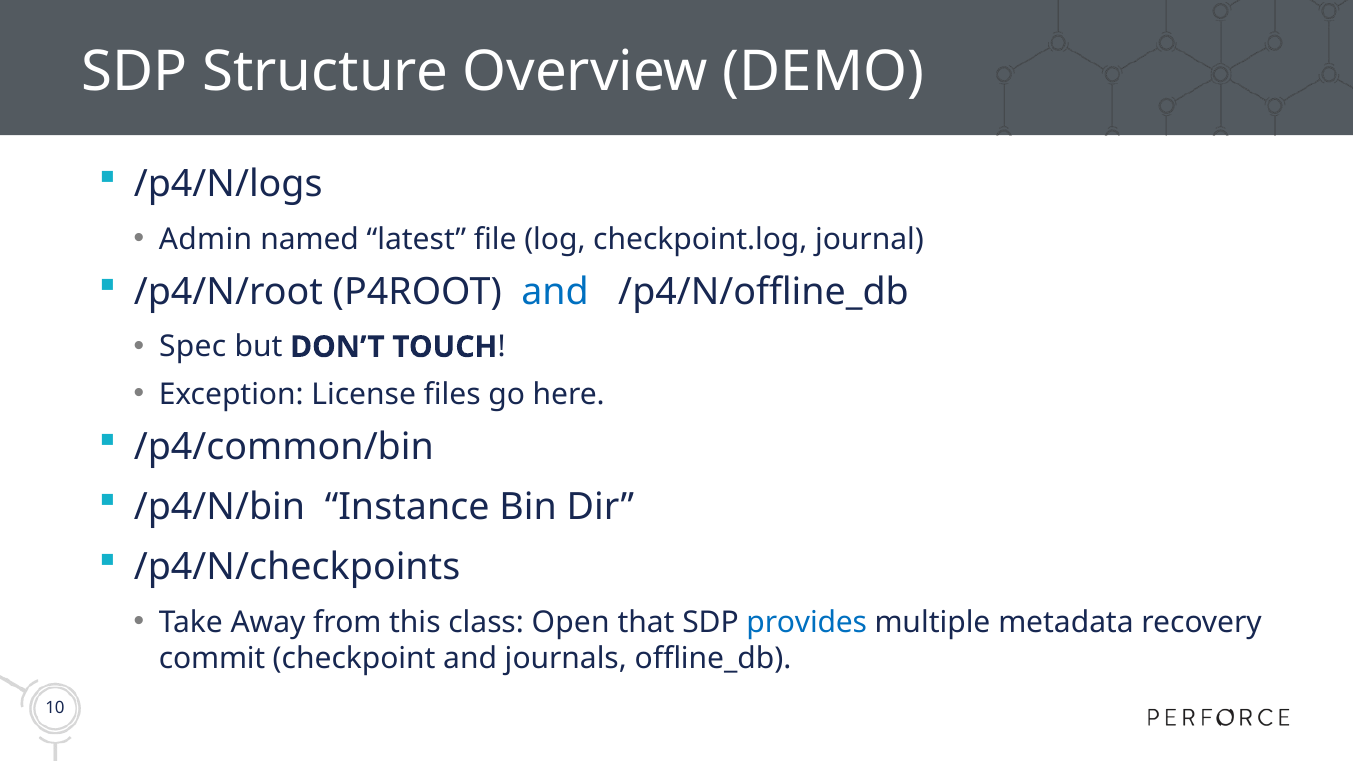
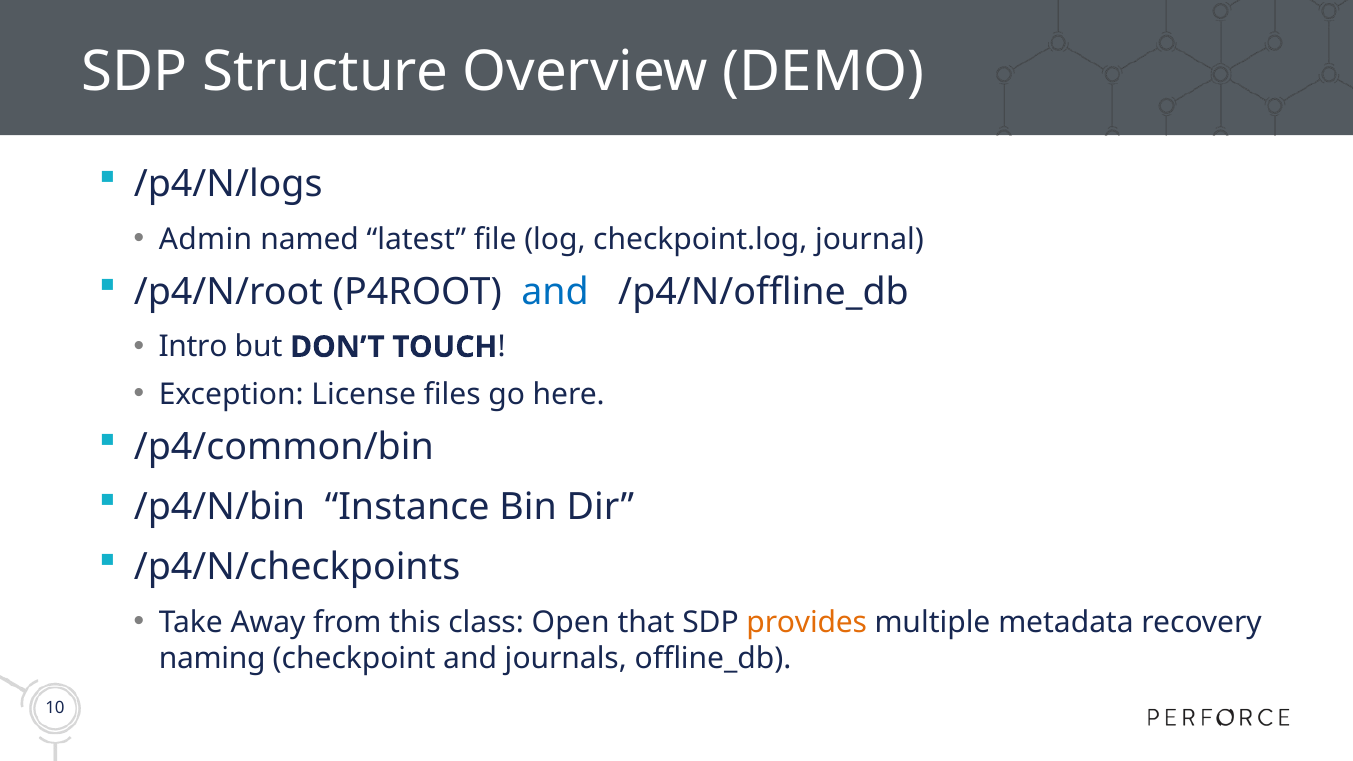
Spec: Spec -> Intro
provides colour: blue -> orange
commit: commit -> naming
